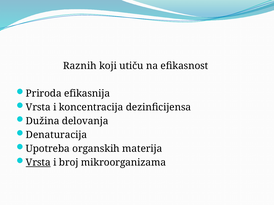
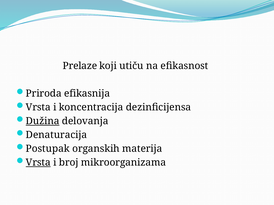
Raznih: Raznih -> Prelaze
Dužina underline: none -> present
Upotreba: Upotreba -> Postupak
